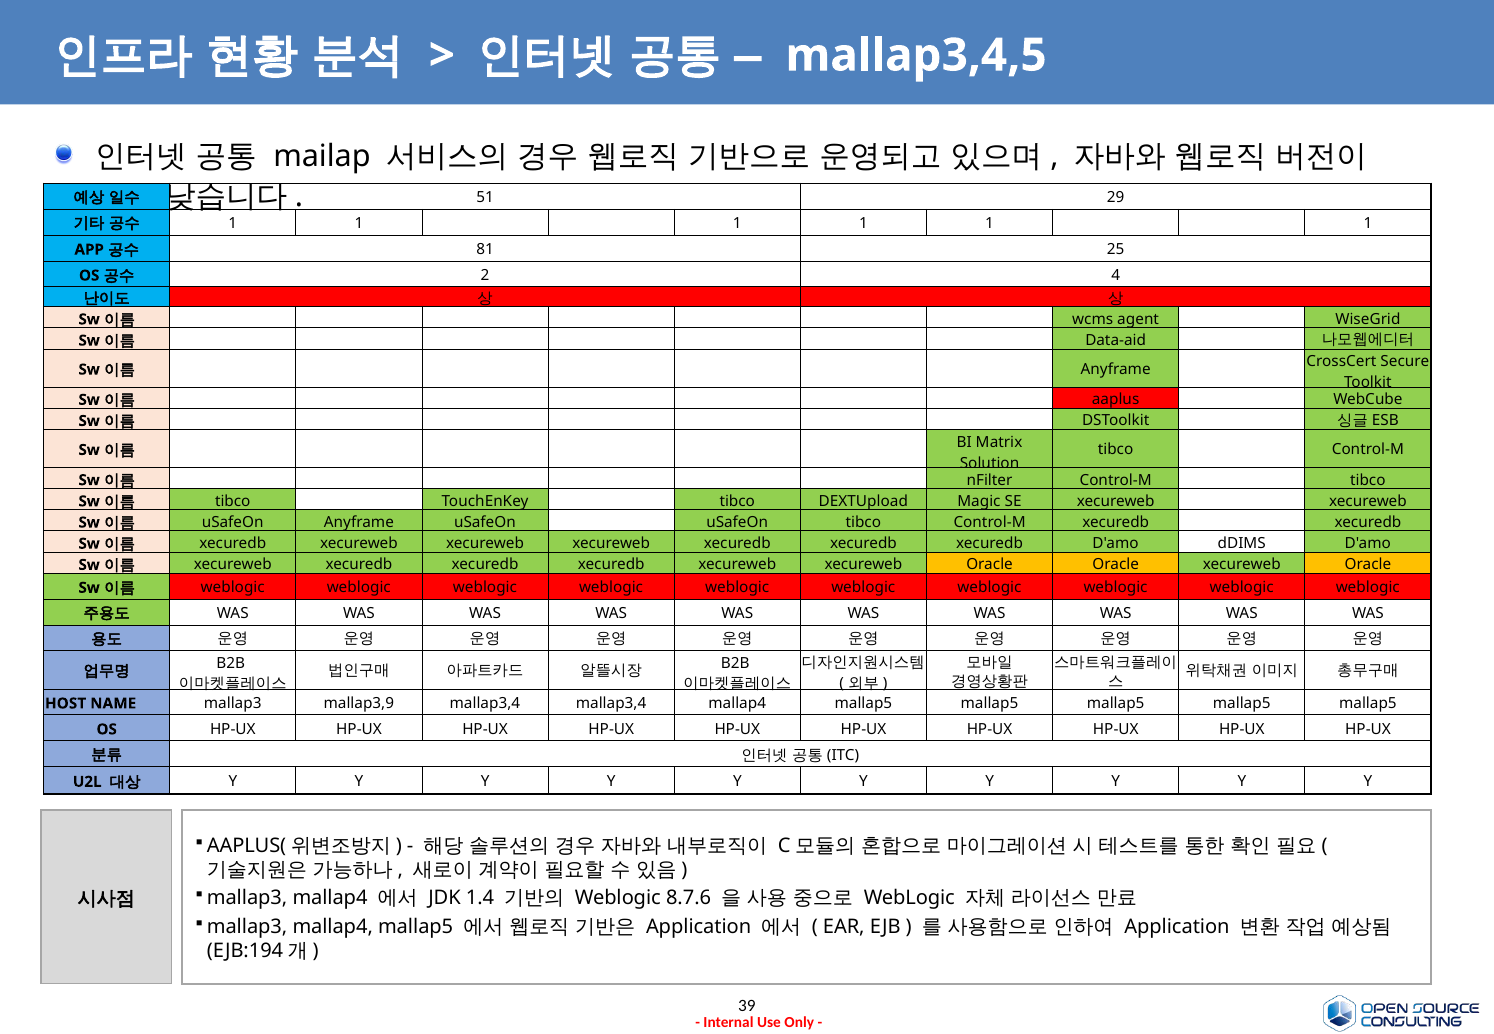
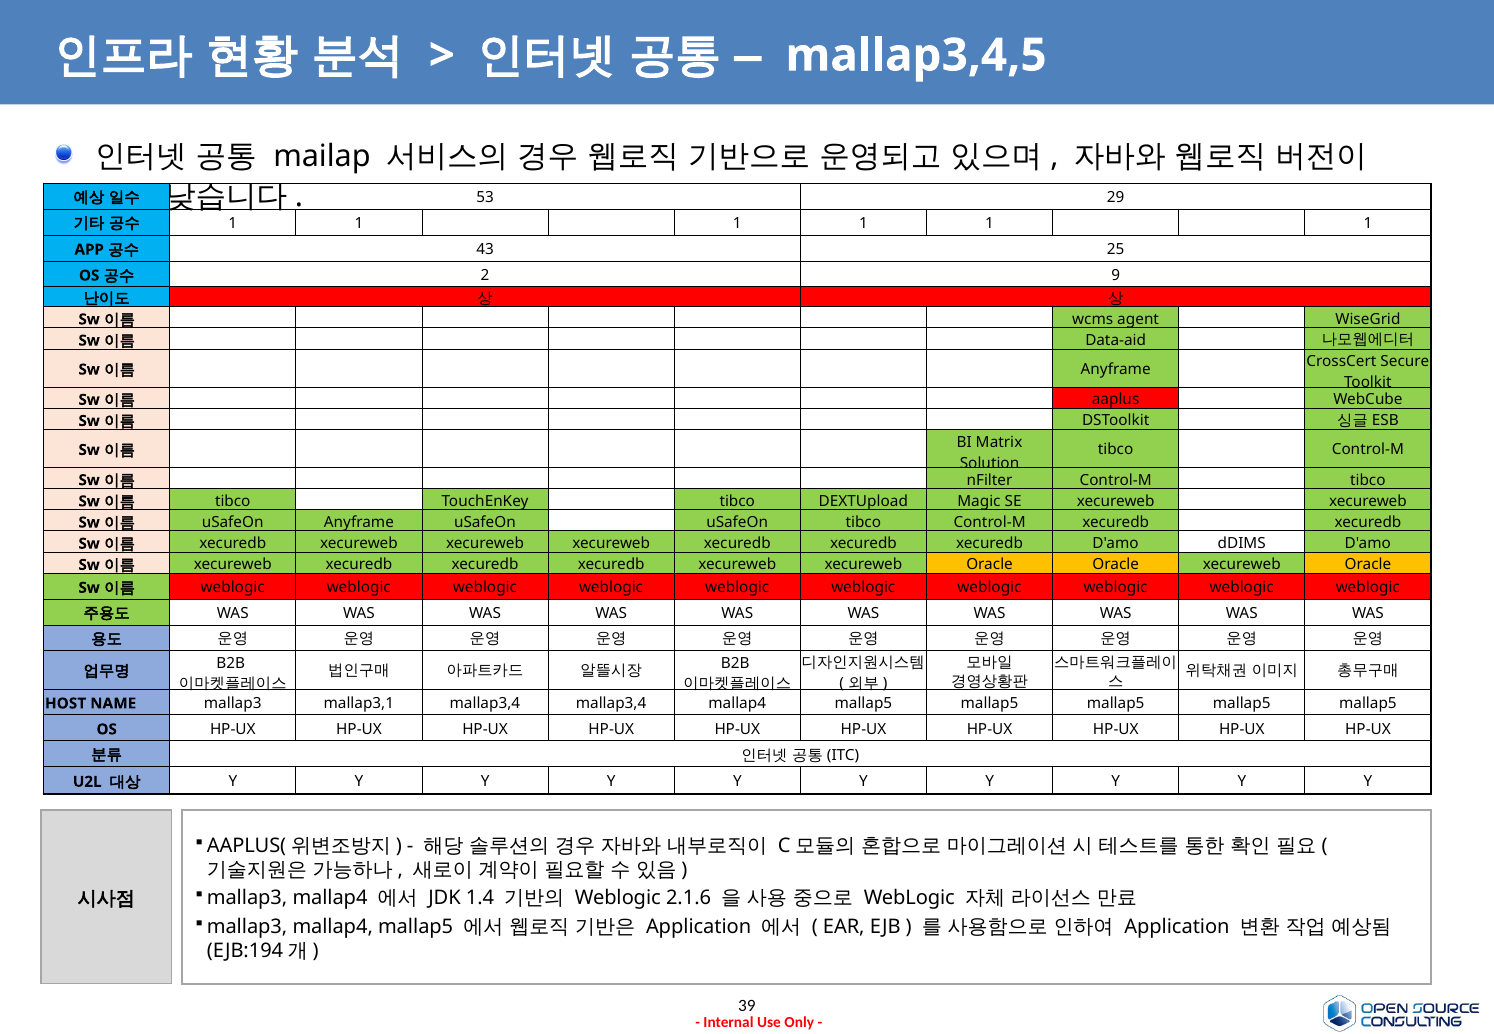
51: 51 -> 53
81: 81 -> 43
4: 4 -> 9
mallap3,9: mallap3,9 -> mallap3,1
8.7.6: 8.7.6 -> 2.1.6
